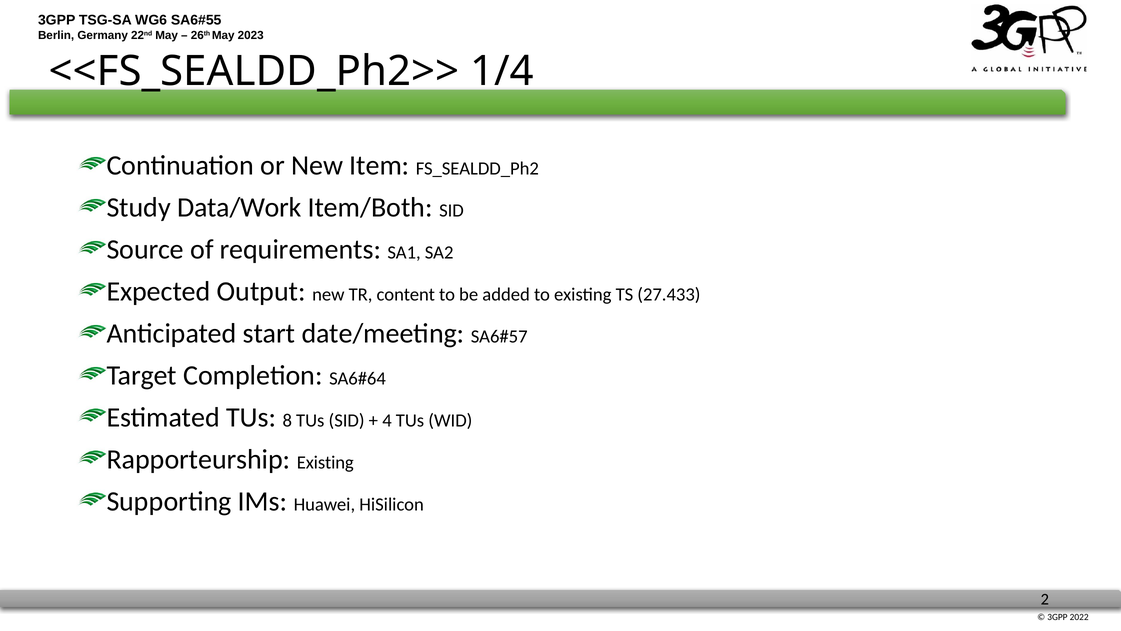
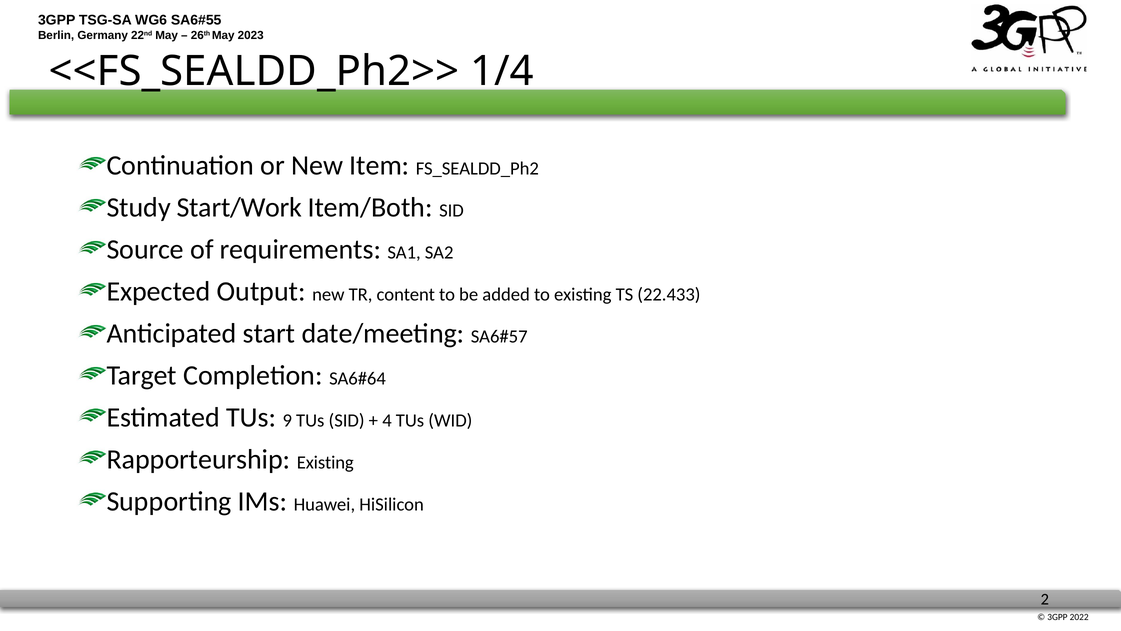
Data/Work: Data/Work -> Start/Work
27.433: 27.433 -> 22.433
8: 8 -> 9
